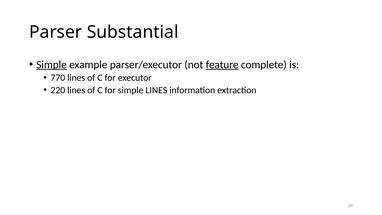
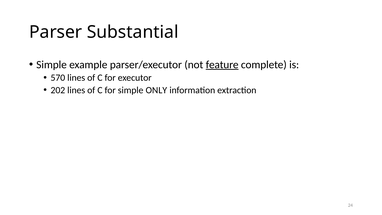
Simple at (52, 65) underline: present -> none
770: 770 -> 570
220: 220 -> 202
simple LINES: LINES -> ONLY
